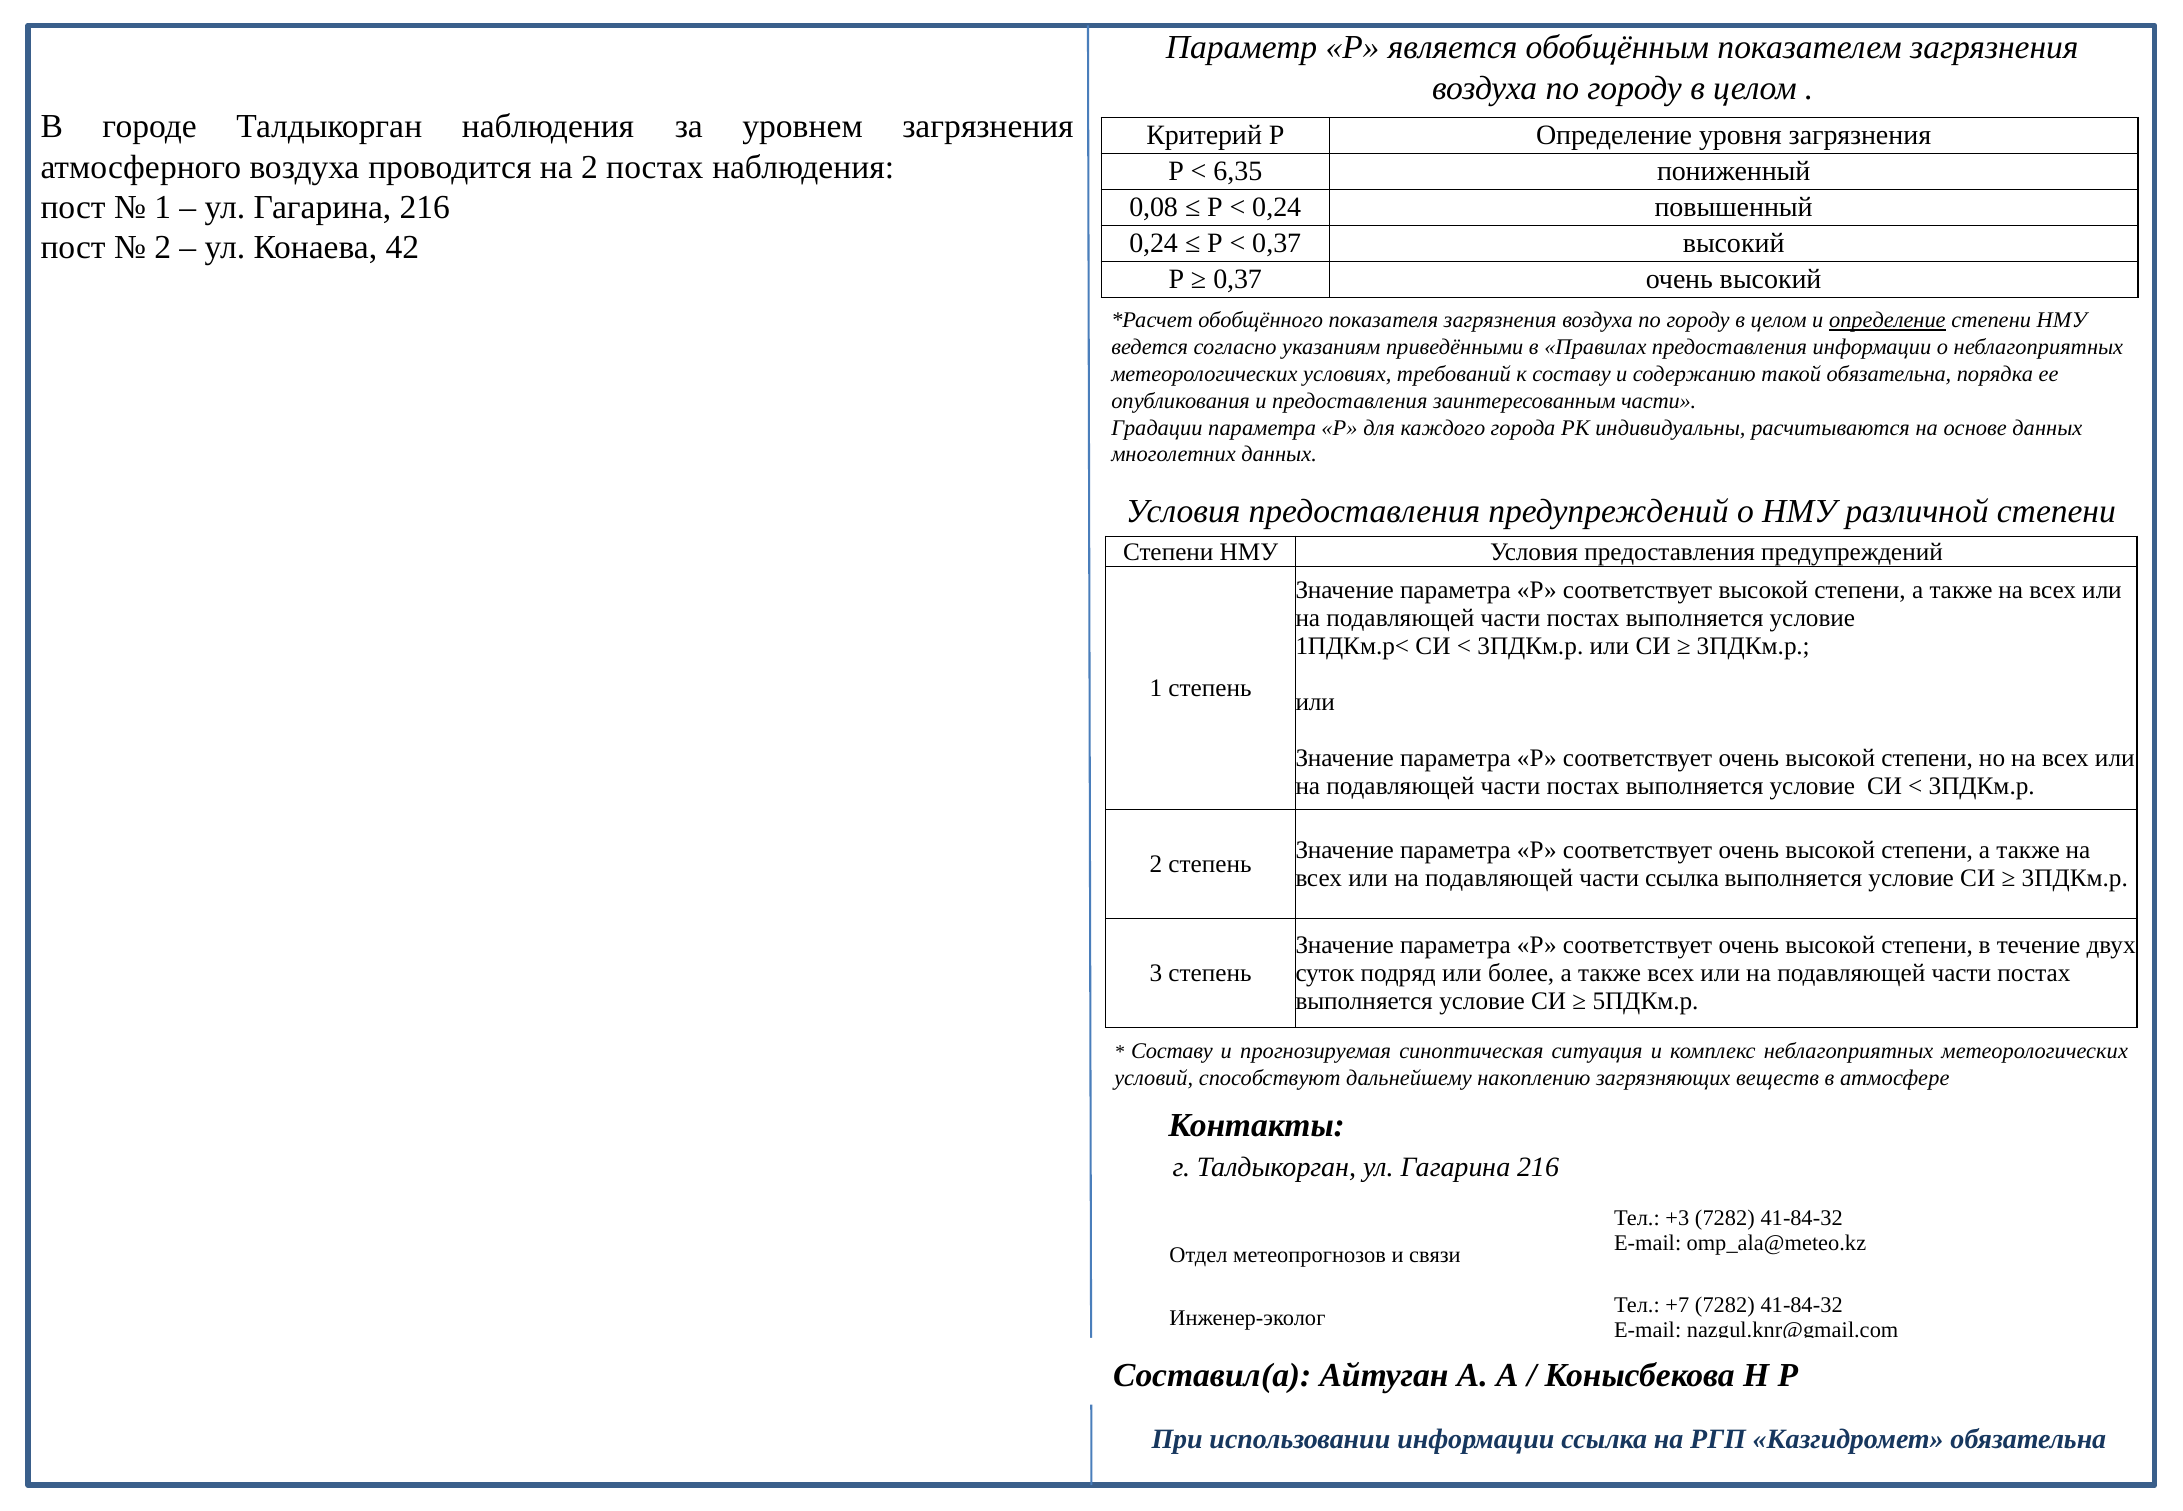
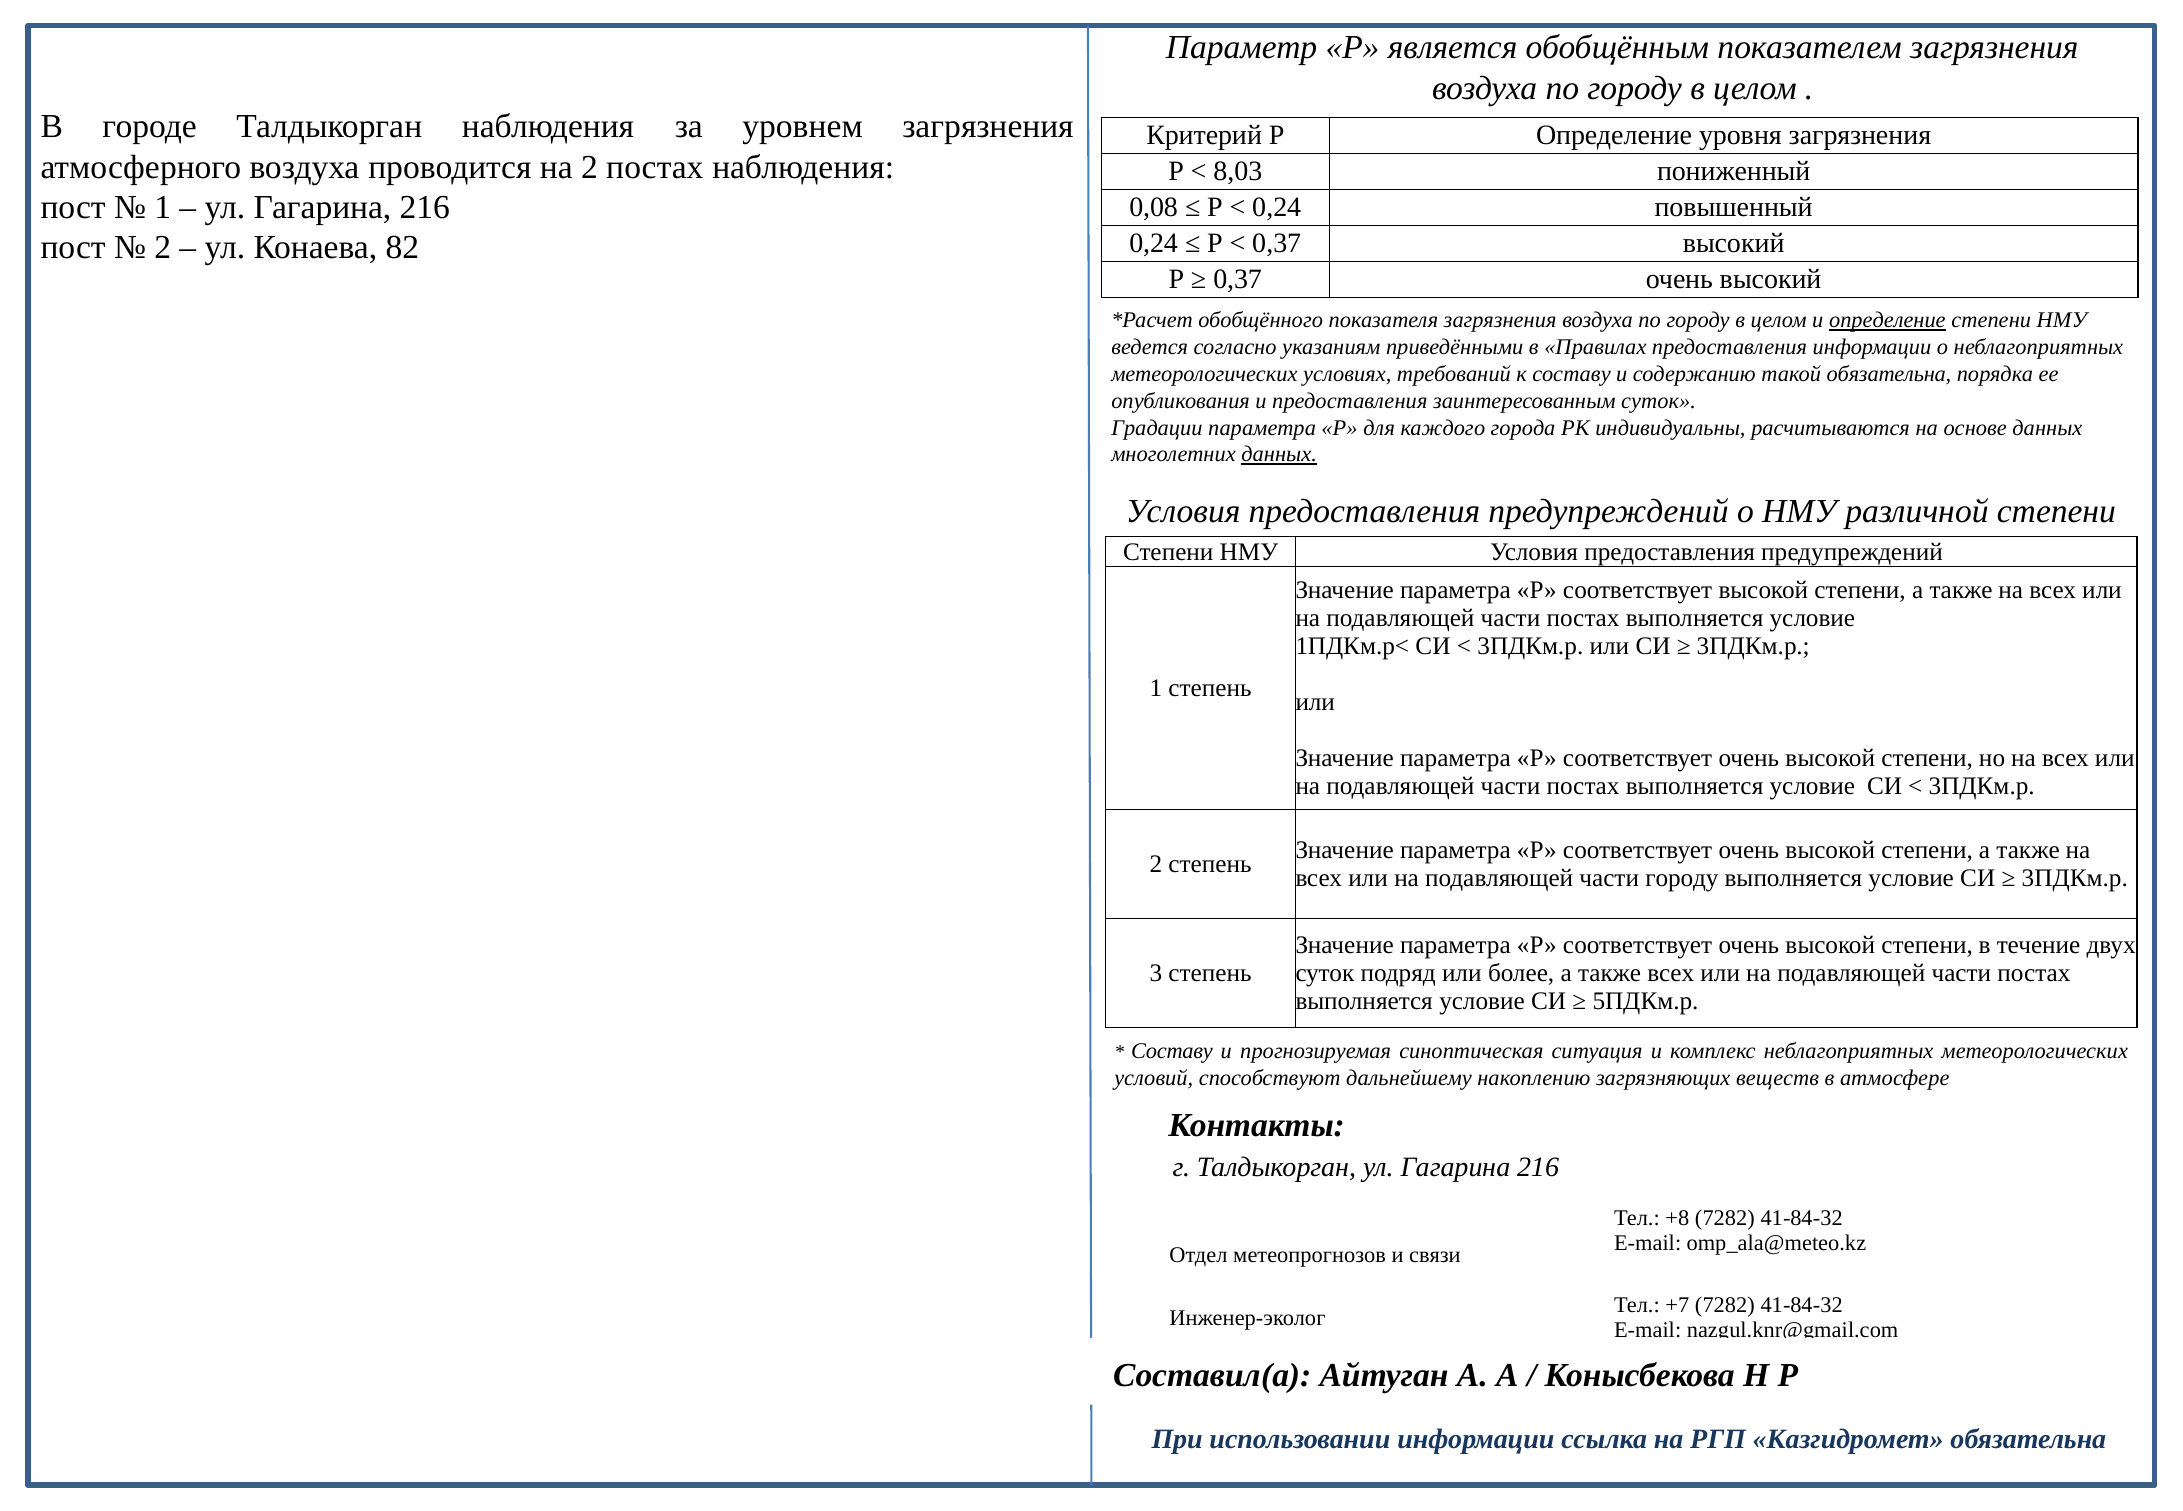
6,35: 6,35 -> 8,03
42: 42 -> 82
заинтересованным части: части -> суток
данных at (1279, 455) underline: none -> present
части ссылка: ссылка -> городу
+3: +3 -> +8
